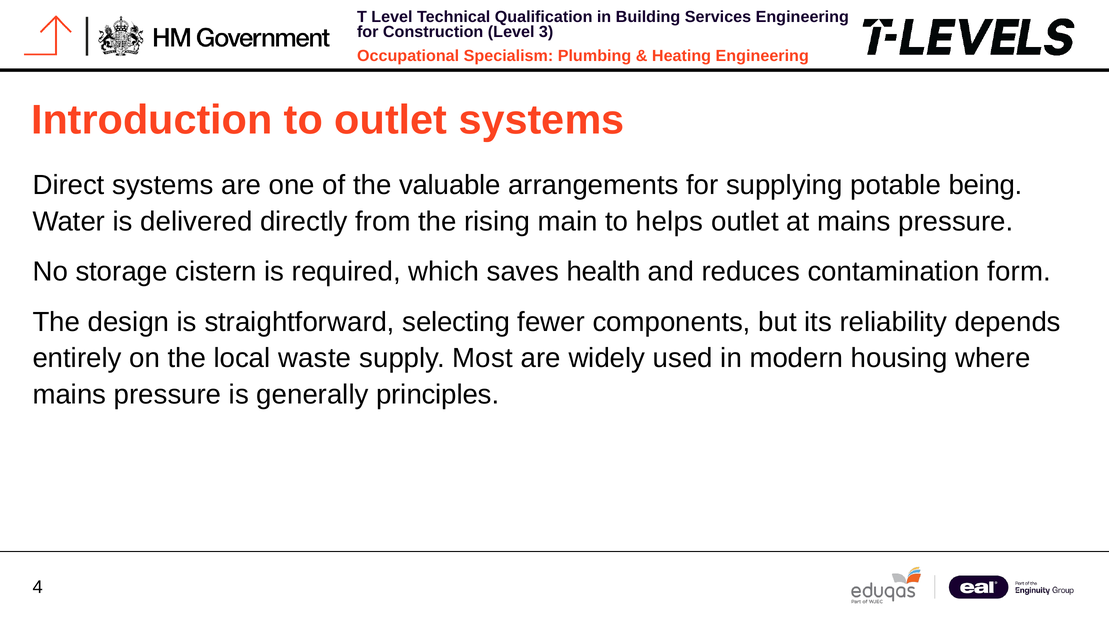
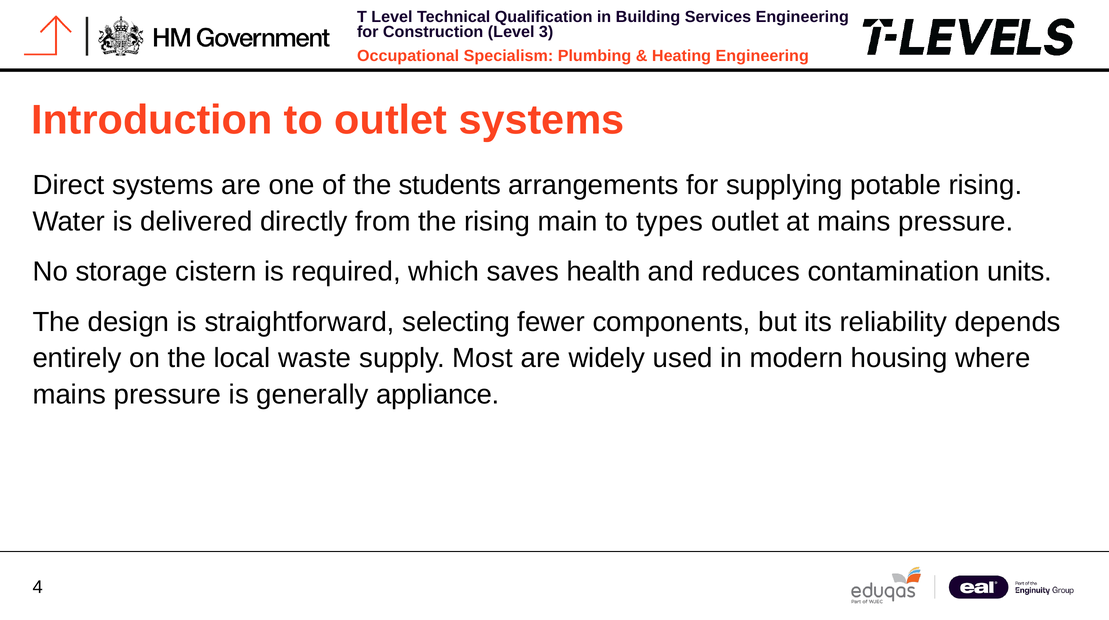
valuable: valuable -> students
potable being: being -> rising
helps: helps -> types
form: form -> units
principles: principles -> appliance
